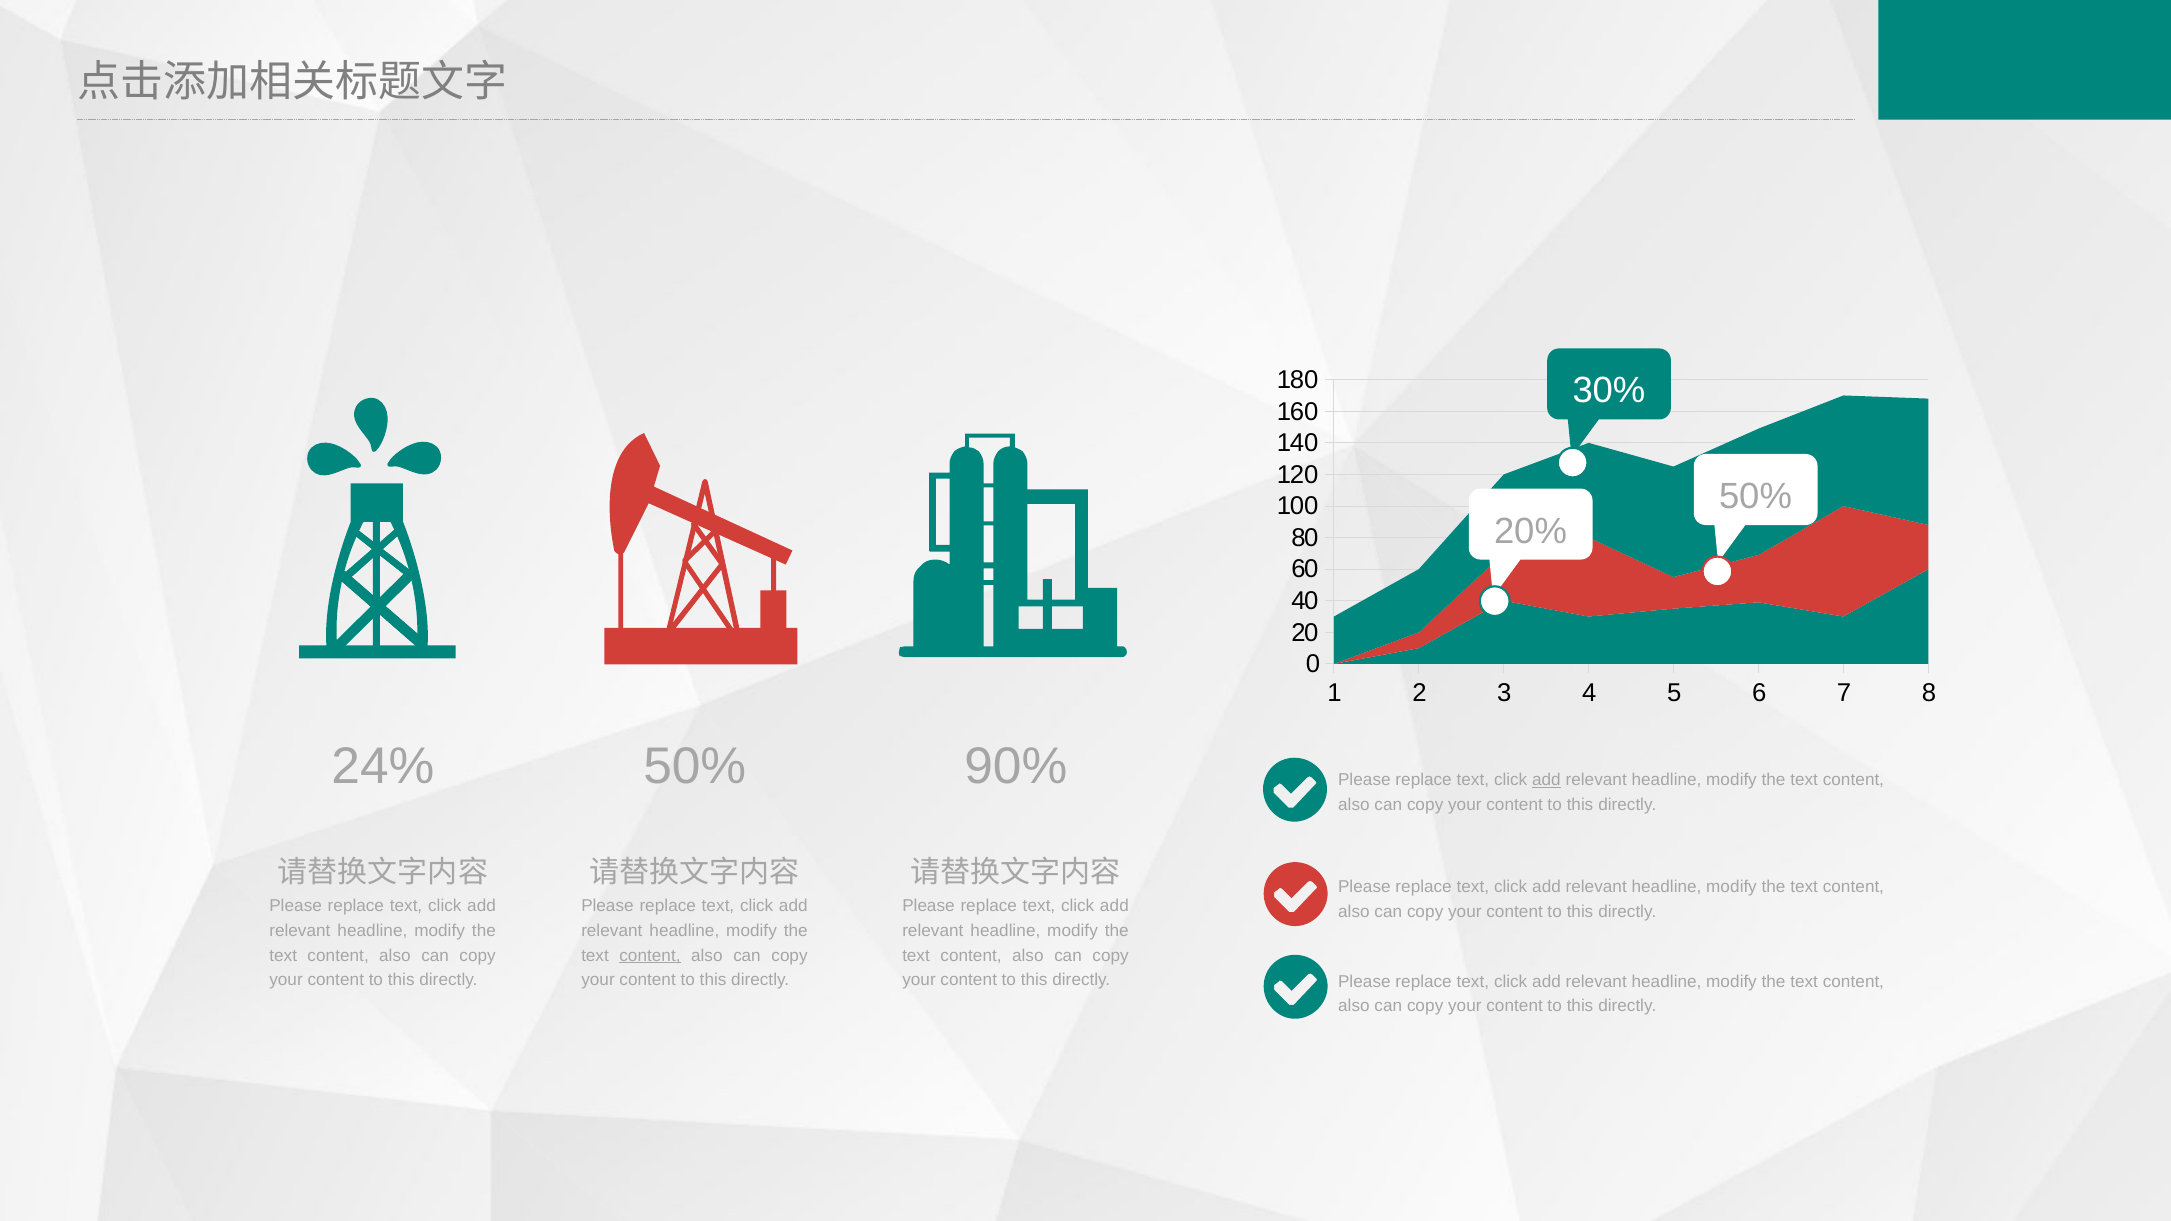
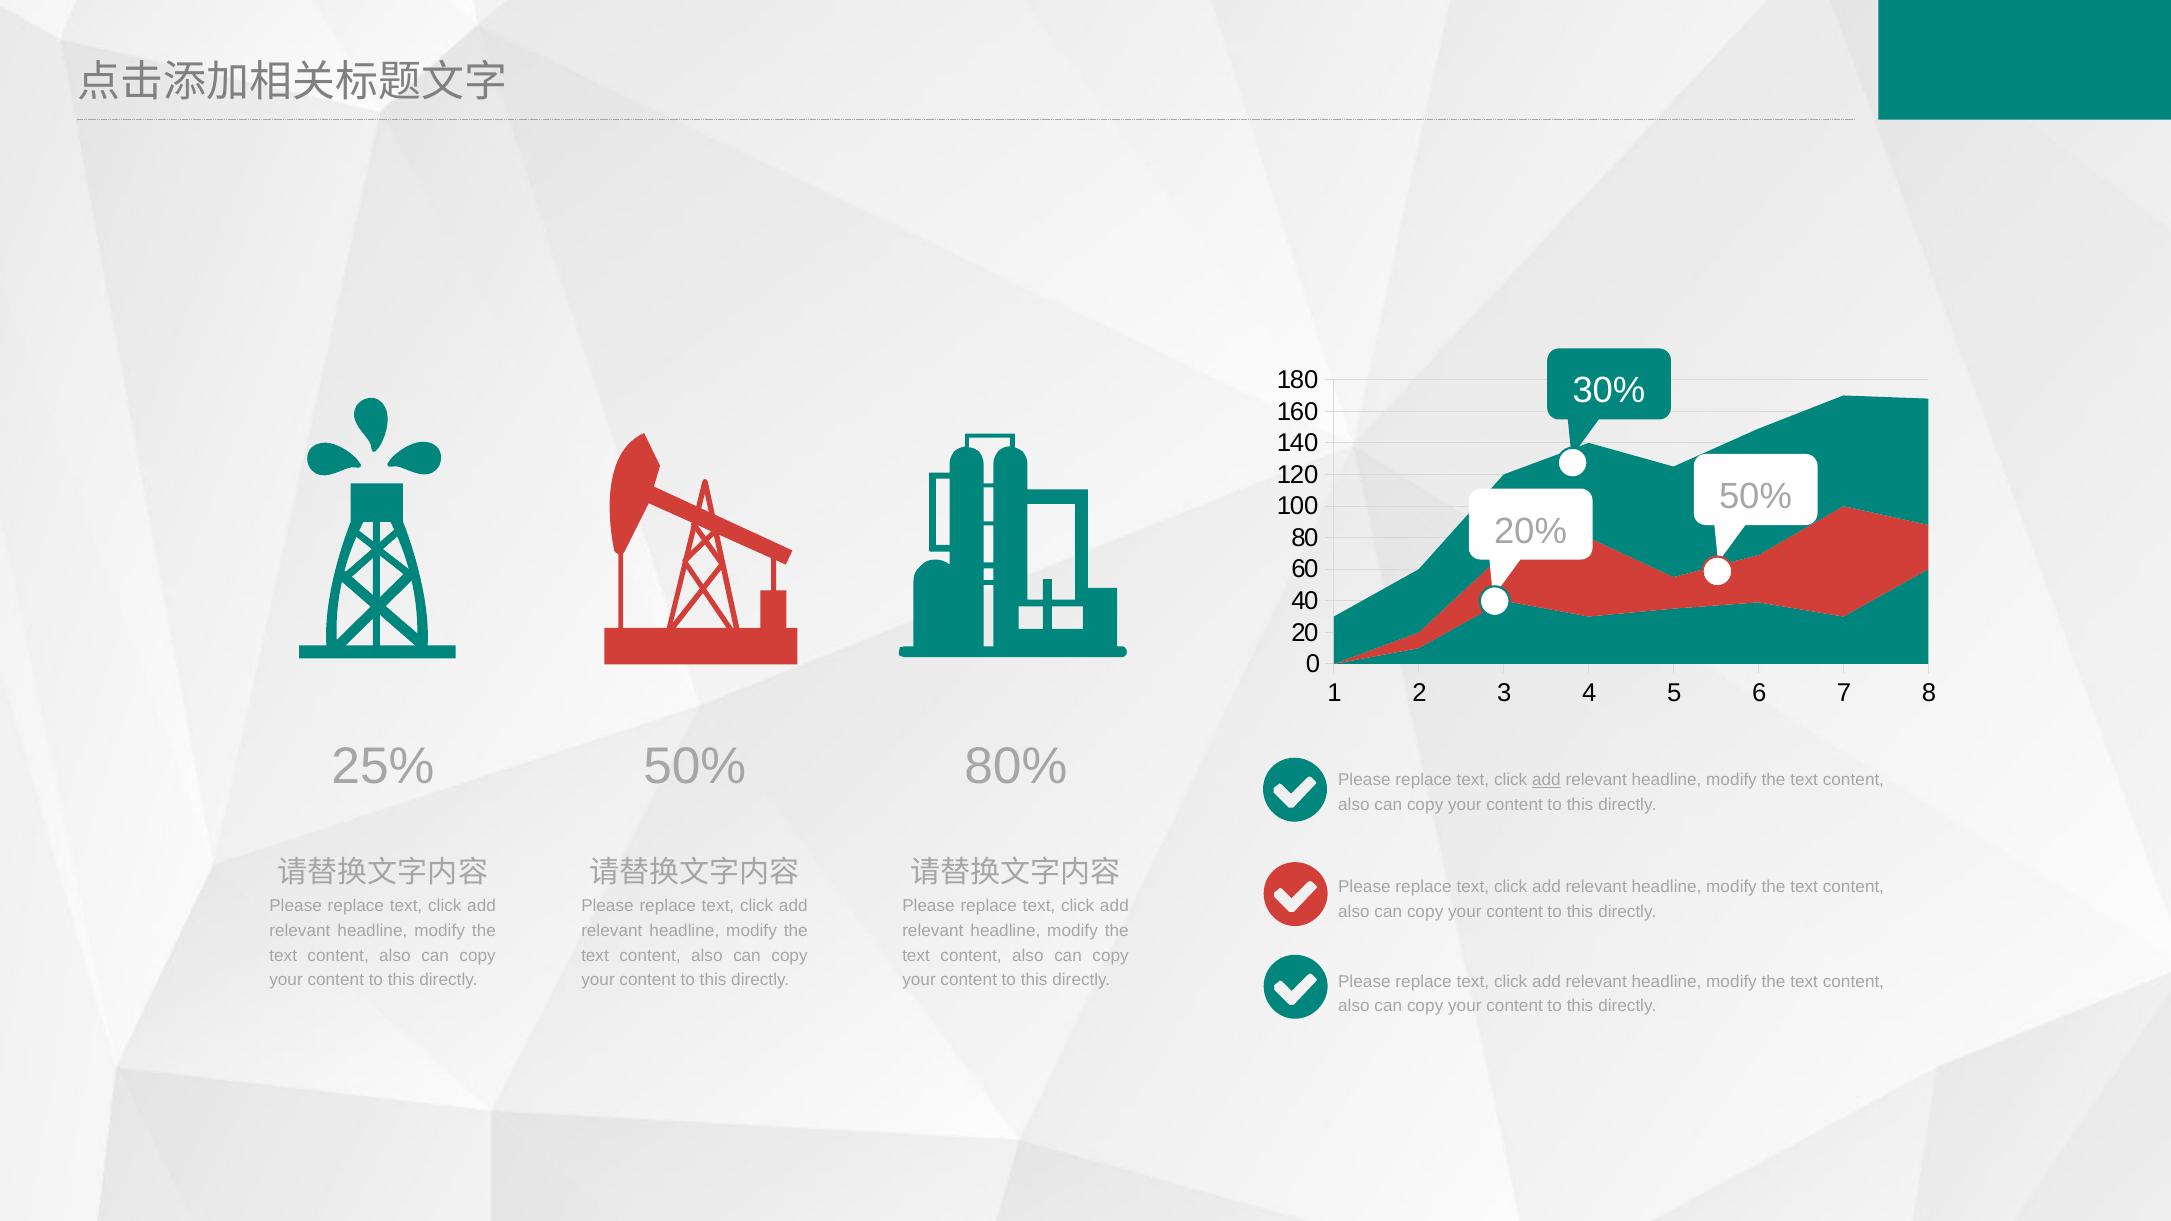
24%: 24% -> 25%
90%: 90% -> 80%
content at (650, 956) underline: present -> none
